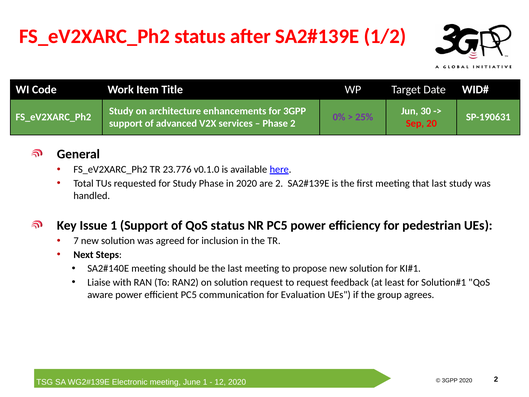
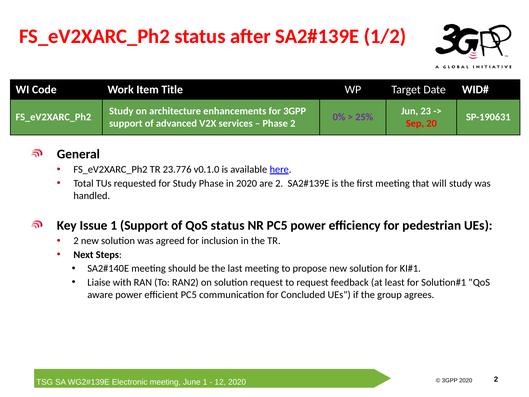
30: 30 -> 23
that last: last -> will
7 at (76, 241): 7 -> 2
Evaluation: Evaluation -> Concluded
